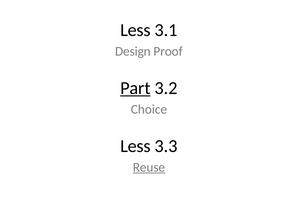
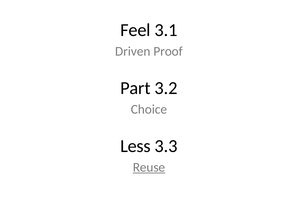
Less at (135, 30): Less -> Feel
Design: Design -> Driven
Part underline: present -> none
